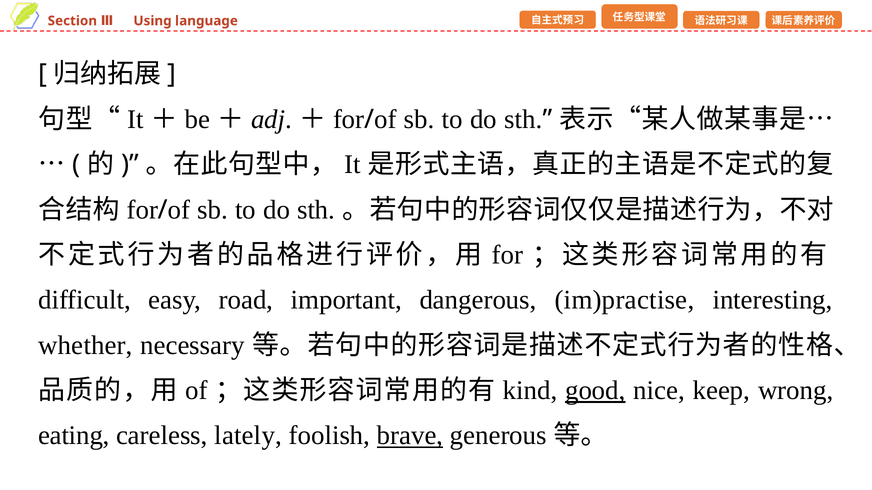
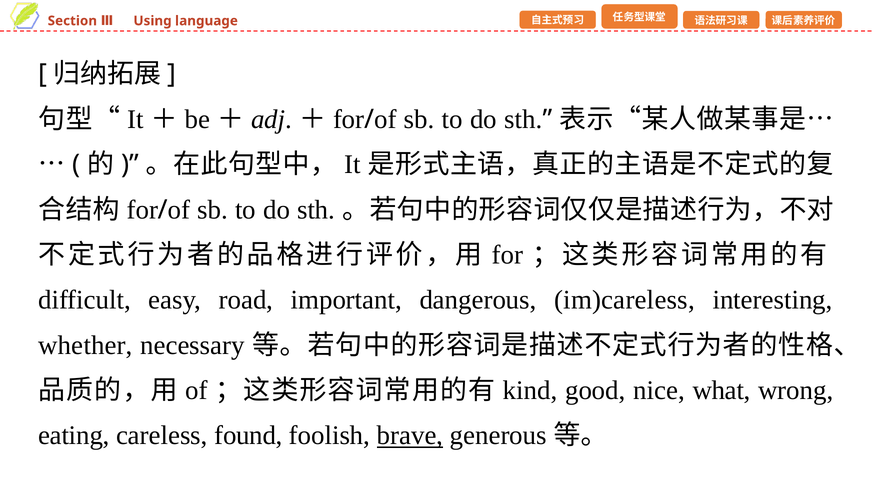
im)practise: im)practise -> im)careless
good underline: present -> none
keep: keep -> what
lately: lately -> found
